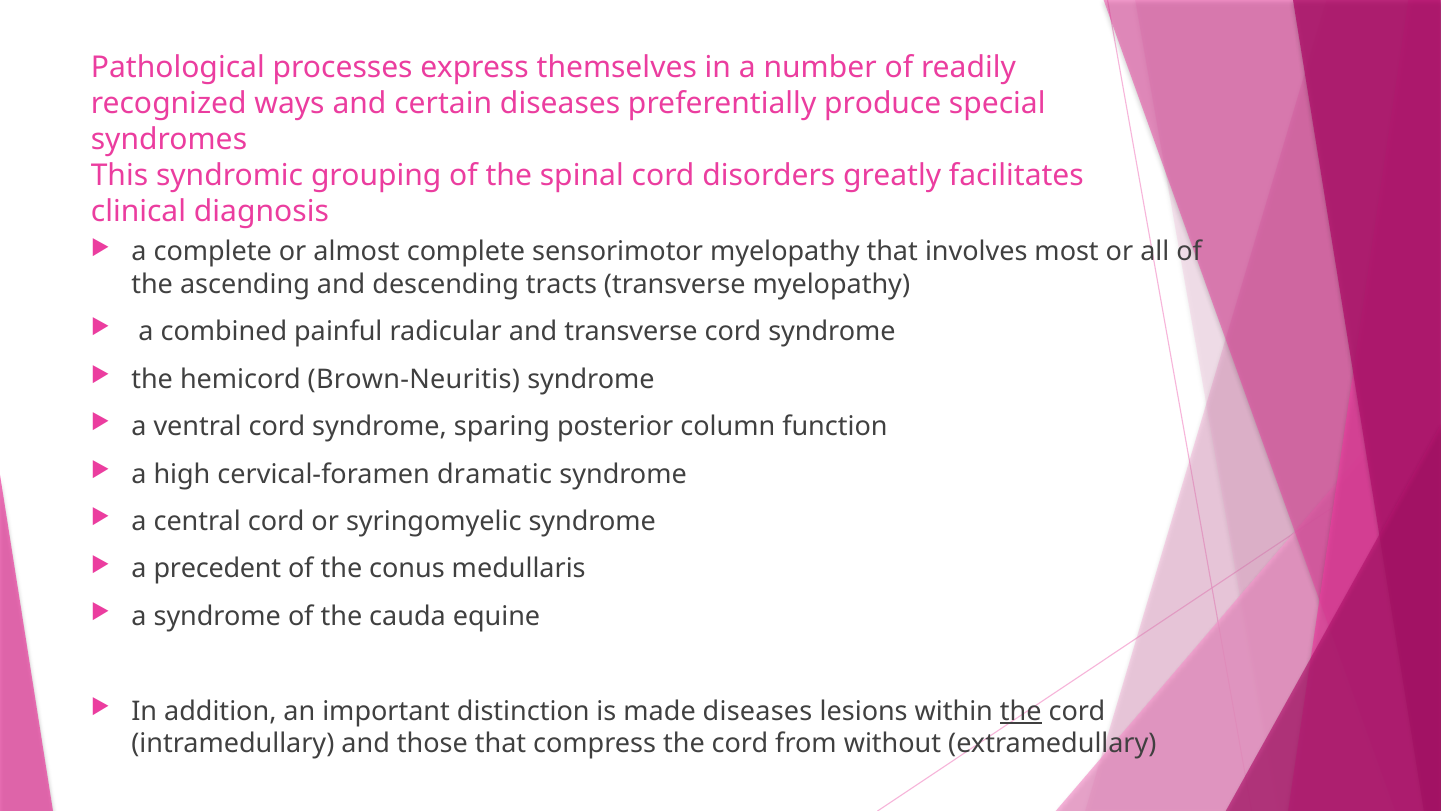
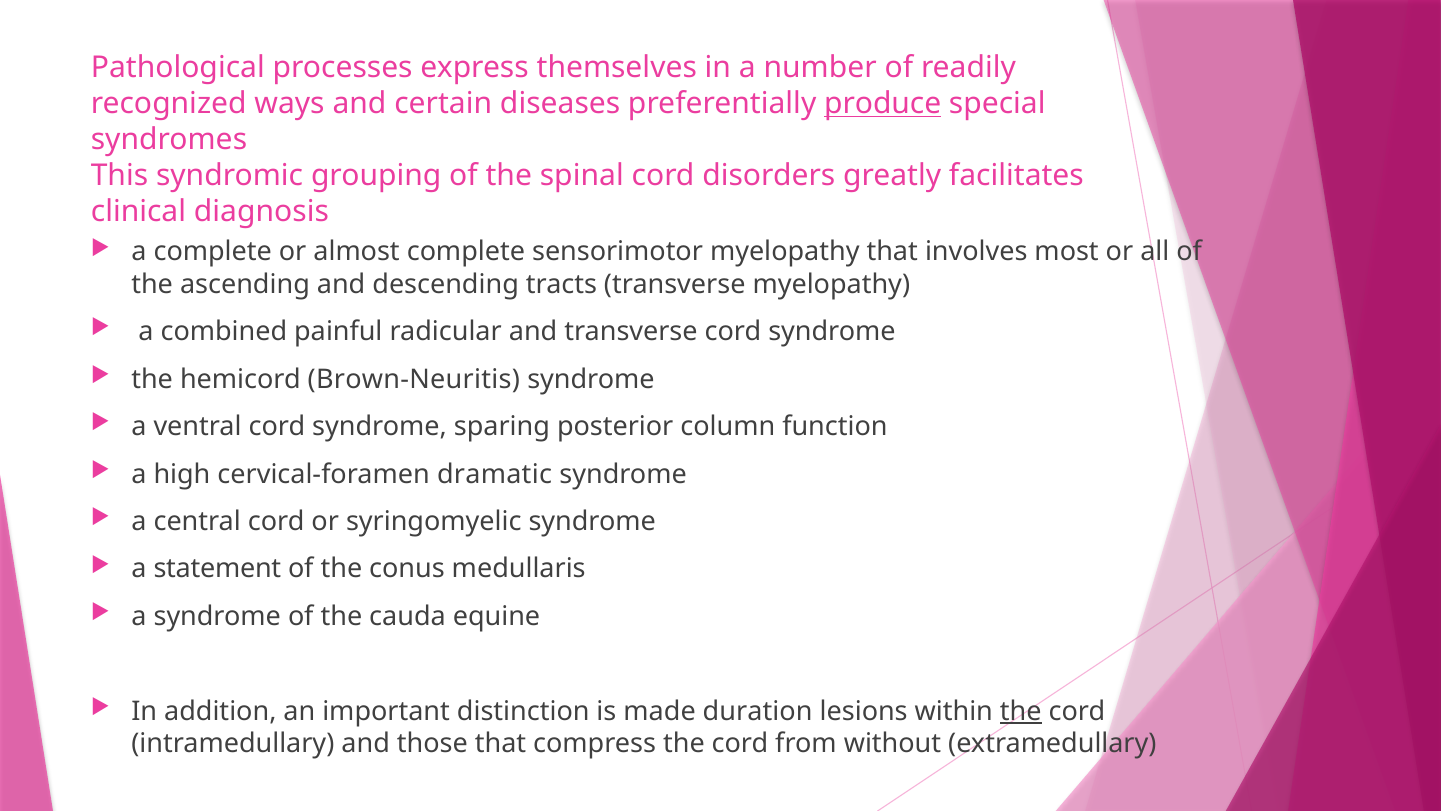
produce underline: none -> present
precedent: precedent -> statement
made diseases: diseases -> duration
